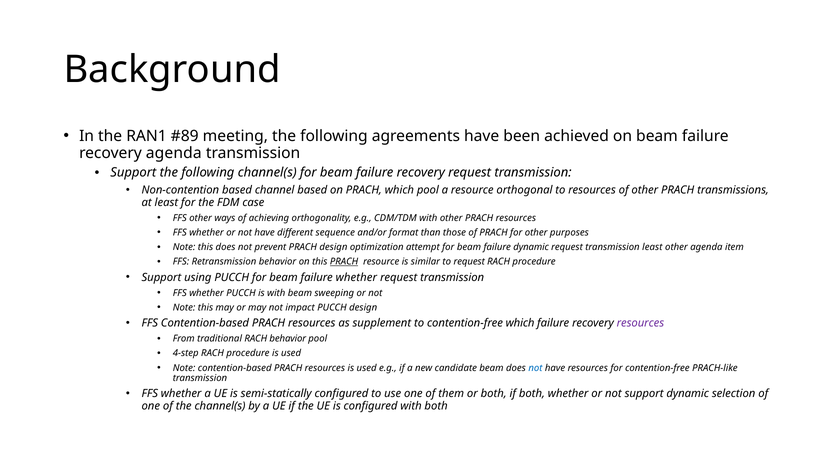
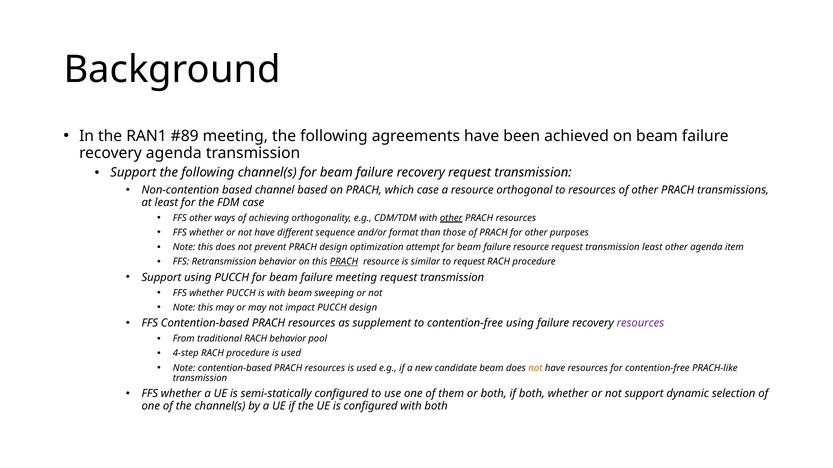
which pool: pool -> case
other at (451, 218) underline: none -> present
failure dynamic: dynamic -> resource
failure whether: whether -> meeting
contention-free which: which -> using
not at (535, 368) colour: blue -> orange
